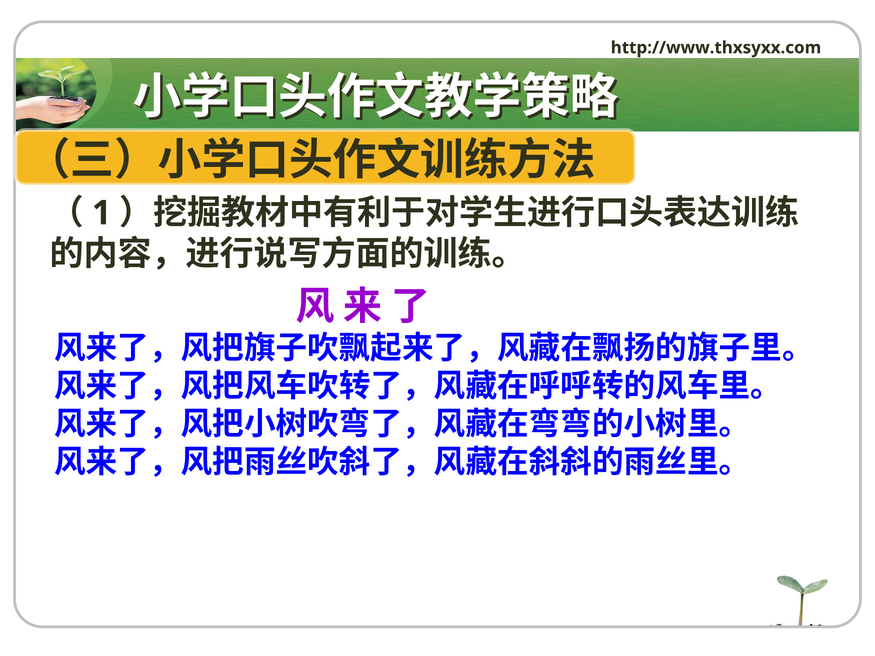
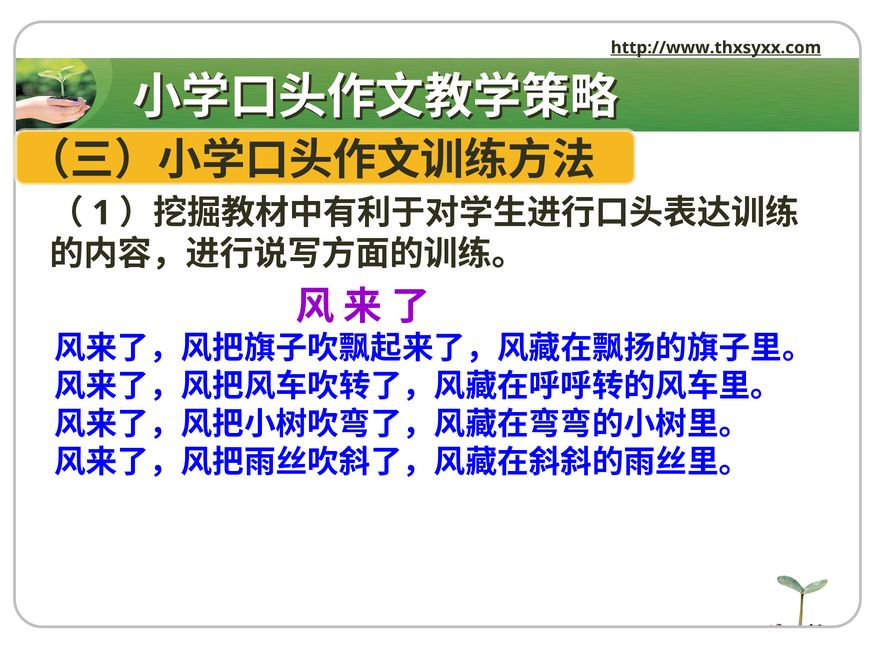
http://www.thxsyxx.com underline: none -> present
